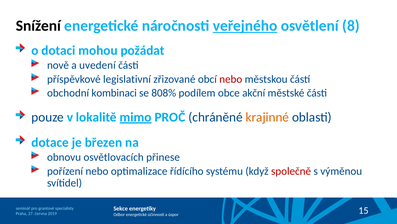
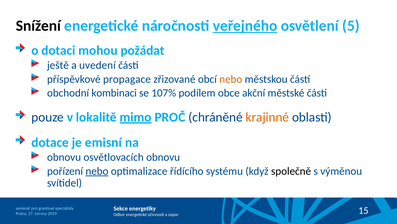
8: 8 -> 5
nově: nově -> ještě
legislativní: legislativní -> propagace
nebo at (231, 79) colour: red -> orange
808%: 808% -> 107%
březen: březen -> emisní
osvětlovacích přinese: přinese -> obnovu
nebo at (97, 171) underline: none -> present
společně colour: red -> black
